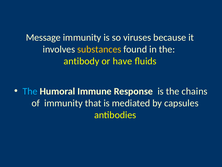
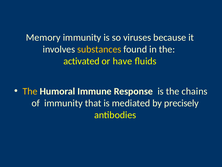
Message: Message -> Memory
antibody: antibody -> activated
The at (30, 91) colour: light blue -> yellow
capsules: capsules -> precisely
